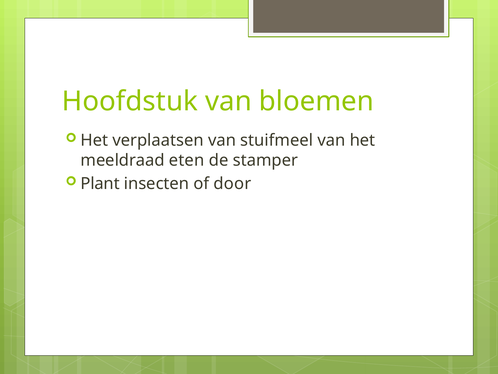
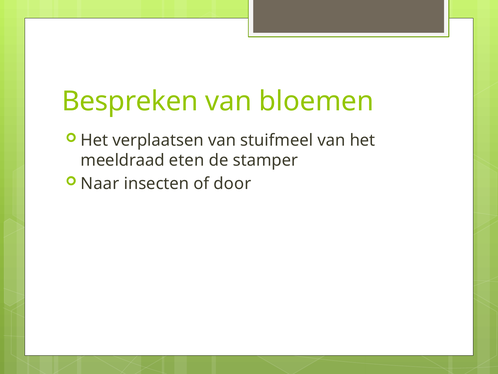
Hoofdstuk: Hoofdstuk -> Bespreken
Plant: Plant -> Naar
